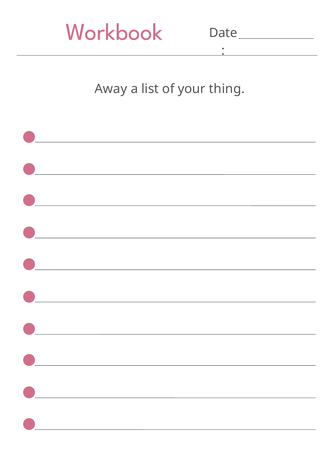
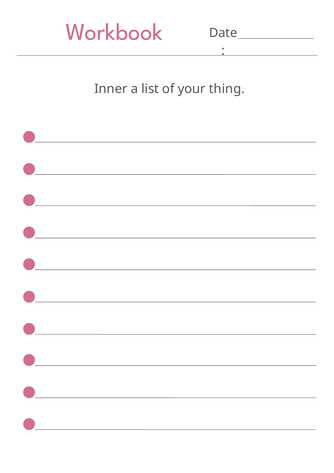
Away: Away -> Inner
